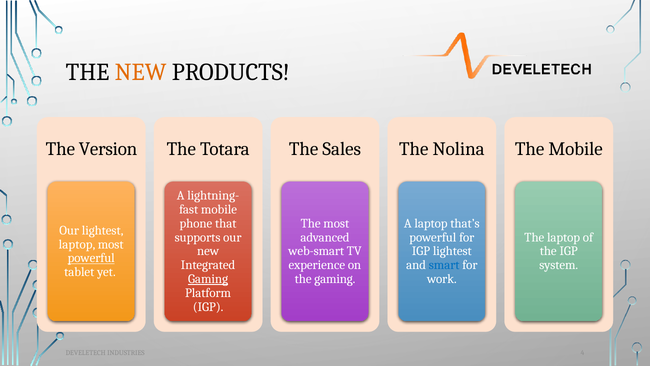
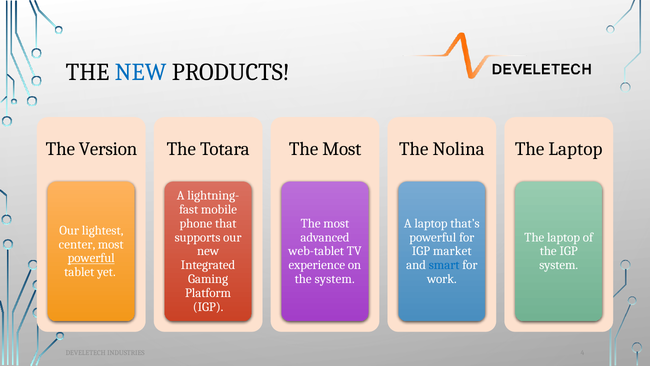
NEW at (141, 72) colour: orange -> blue
Sales at (342, 149): Sales -> Most
Mobile at (576, 149): Mobile -> Laptop
laptop at (77, 244): laptop -> center
web-smart: web-smart -> web-tablet
IGP lightest: lightest -> market
Gaming at (208, 279) underline: present -> none
the gaming: gaming -> system
